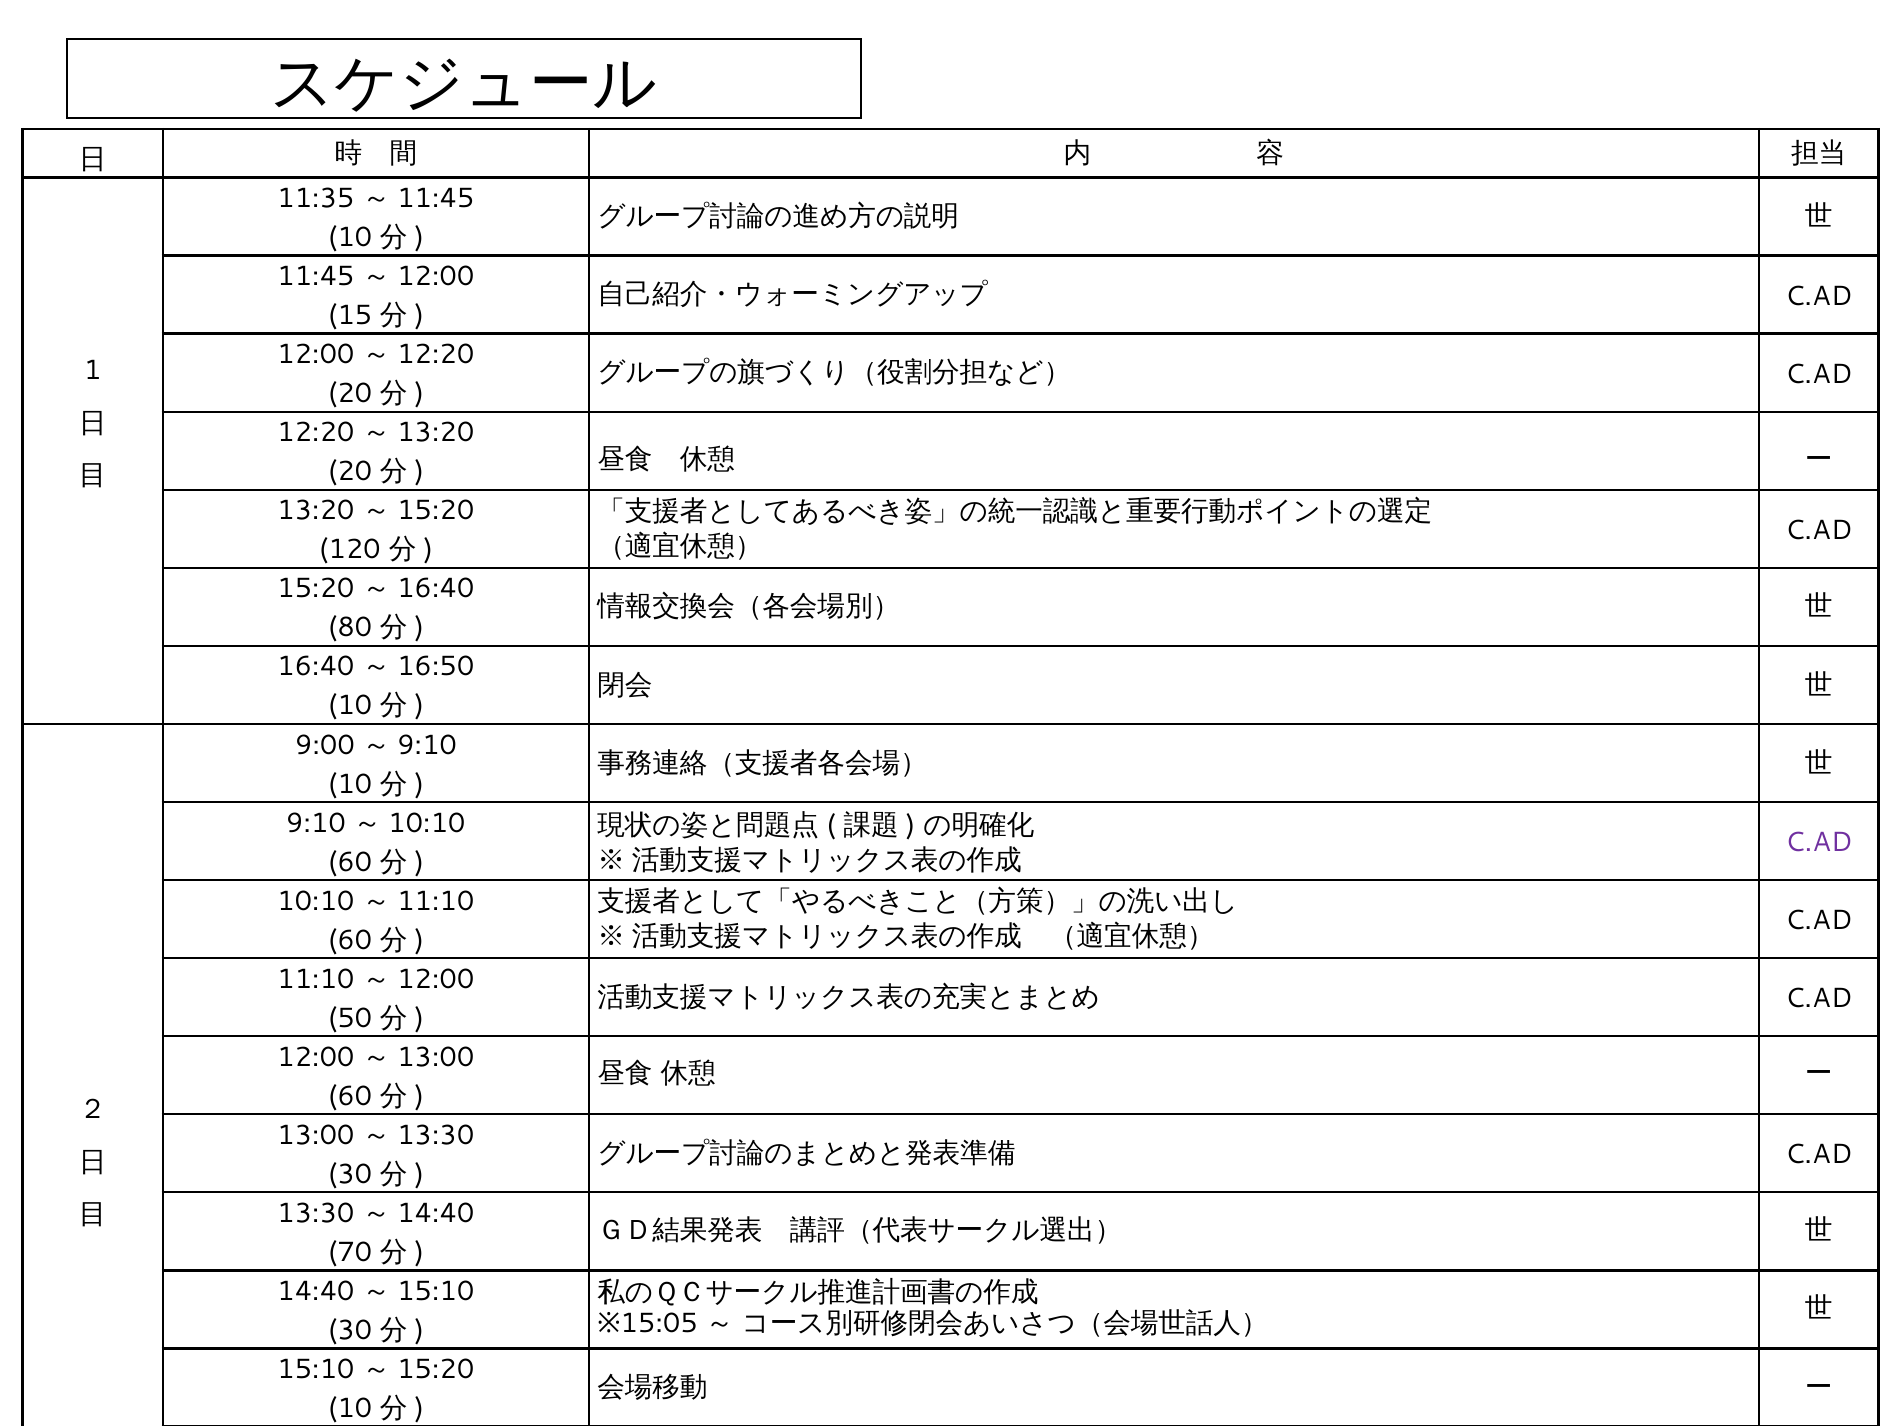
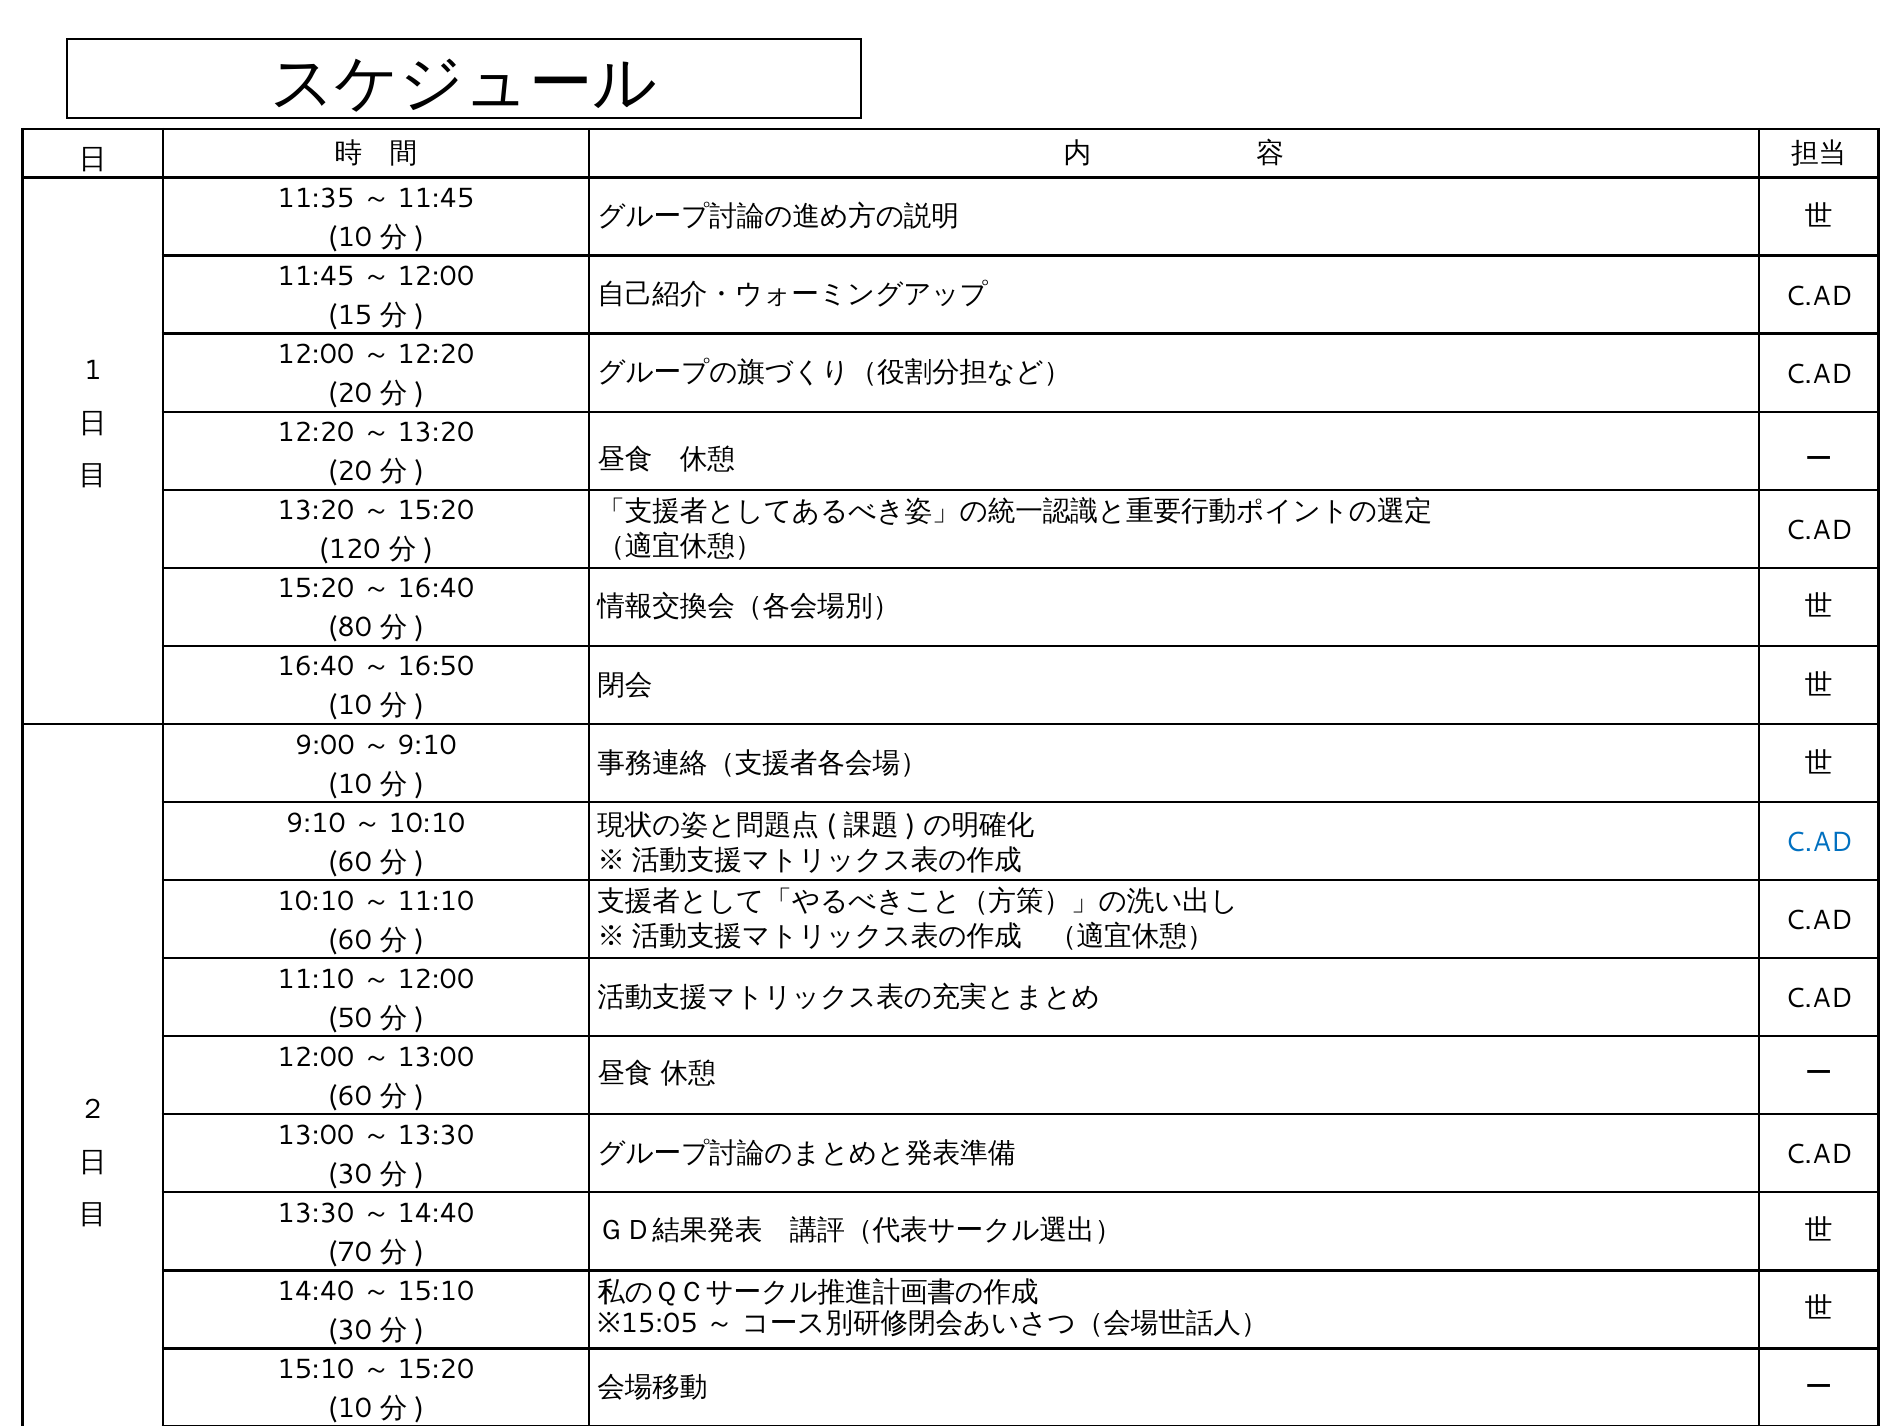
C.AD at (1819, 842) colour: purple -> blue
